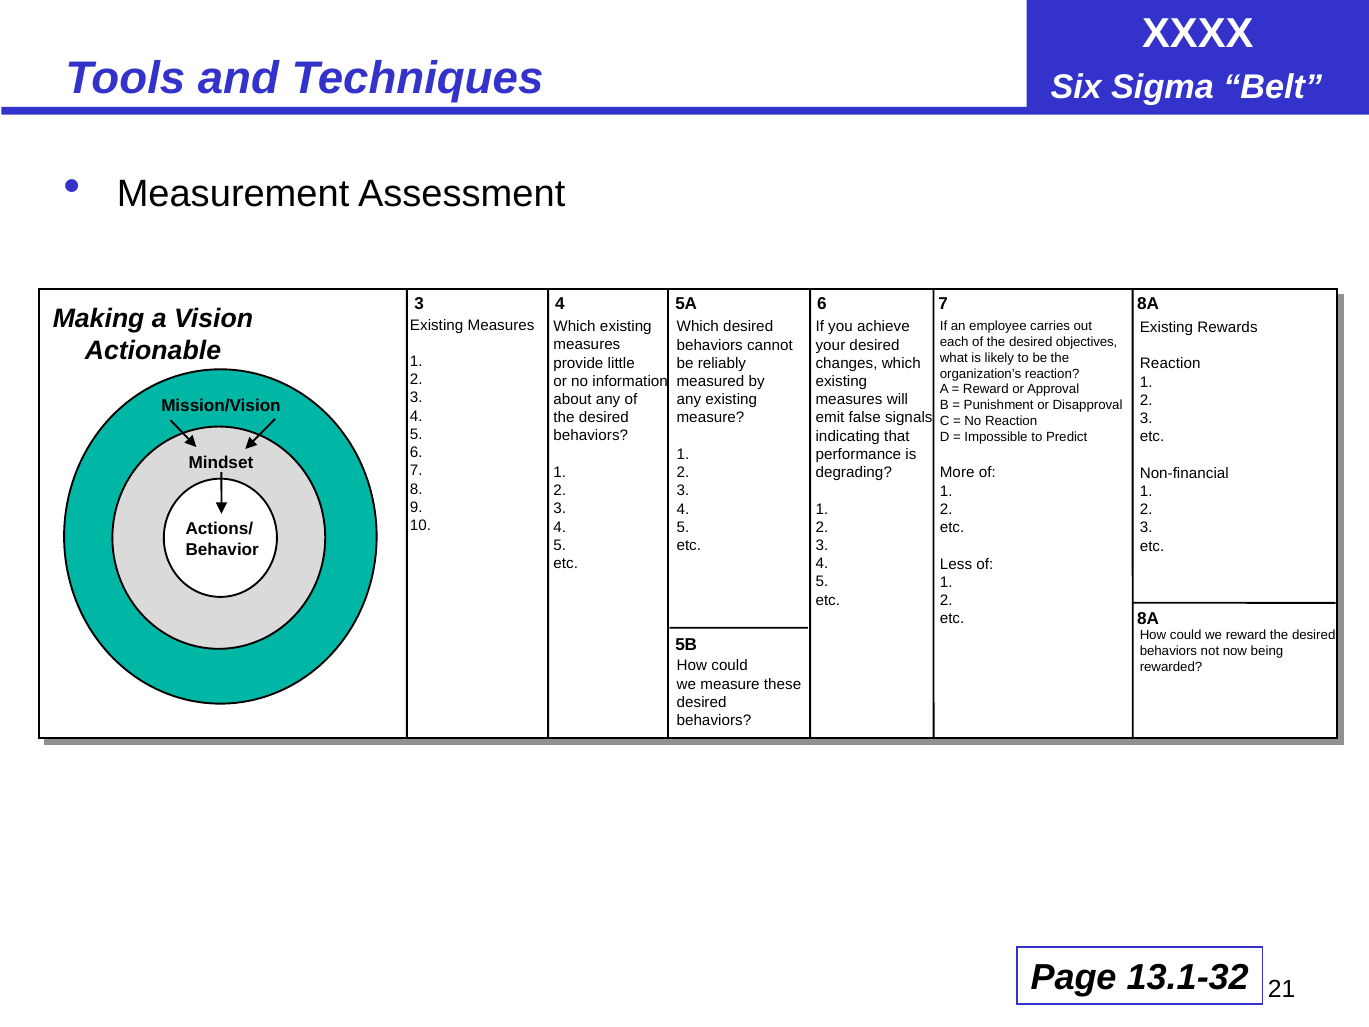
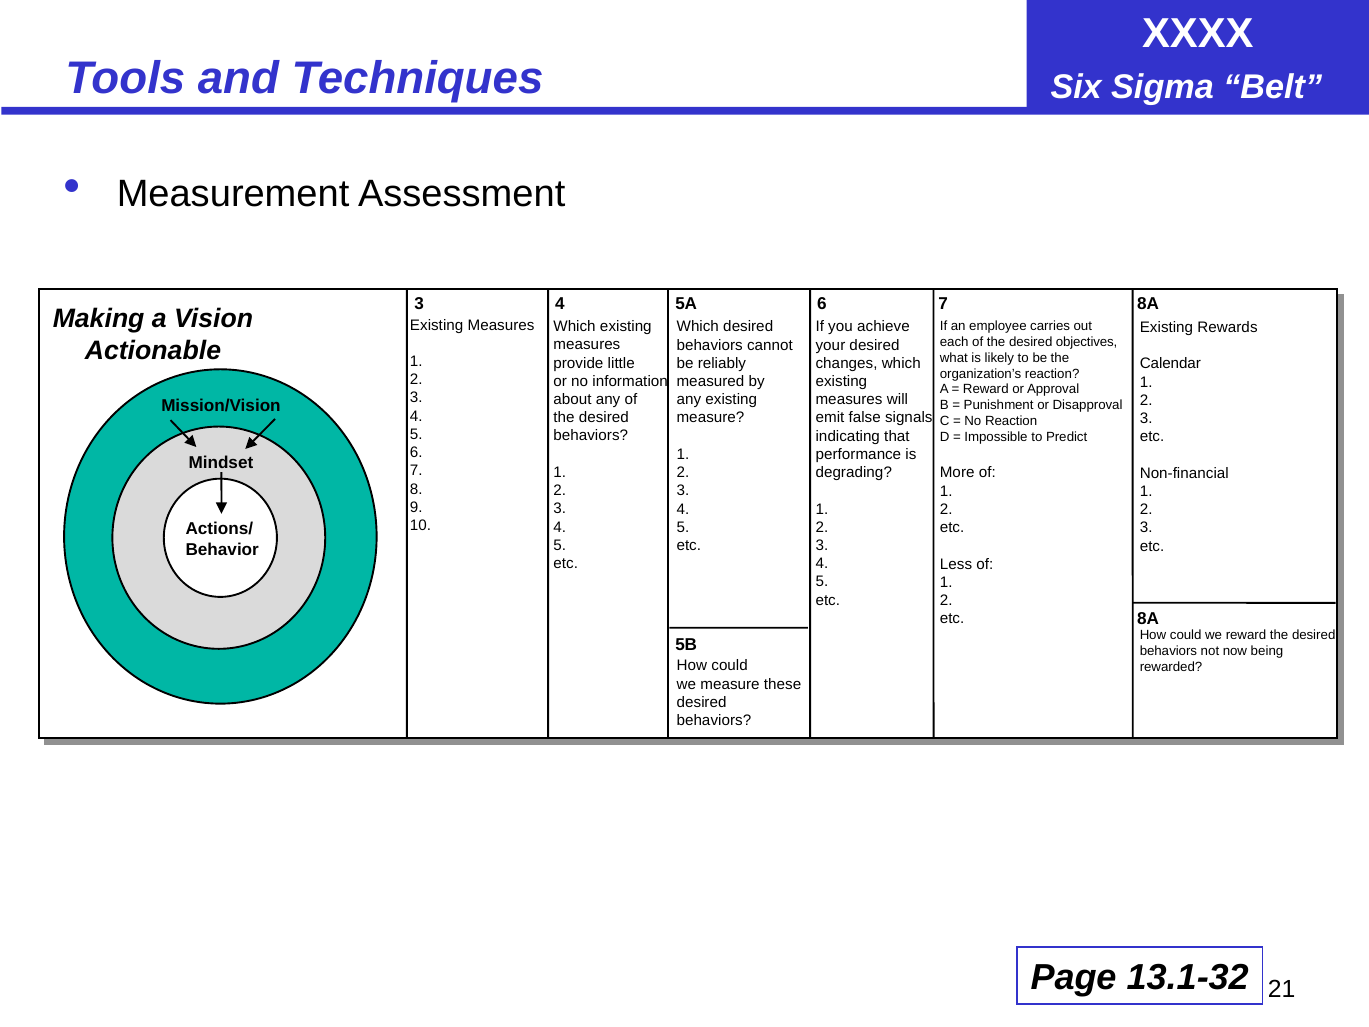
Reaction at (1170, 364): Reaction -> Calendar
